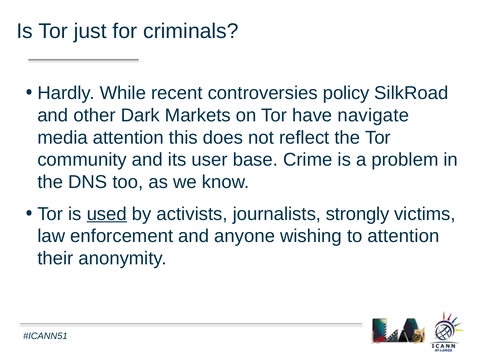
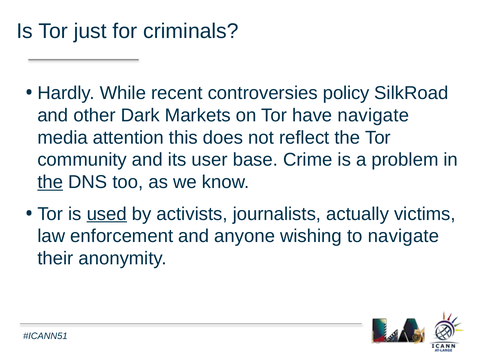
the at (50, 182) underline: none -> present
strongly: strongly -> actually
to attention: attention -> navigate
